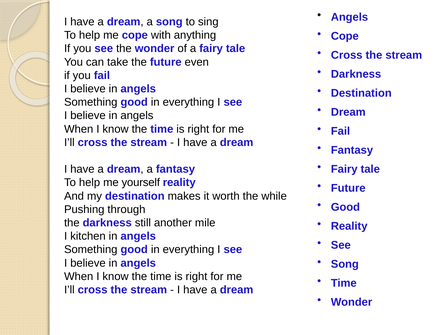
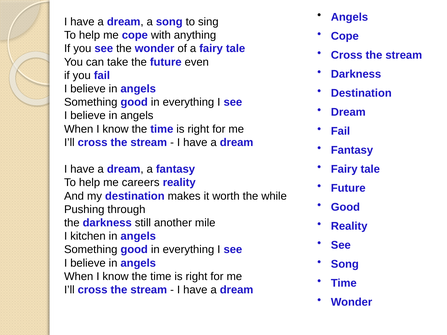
yourself: yourself -> careers
